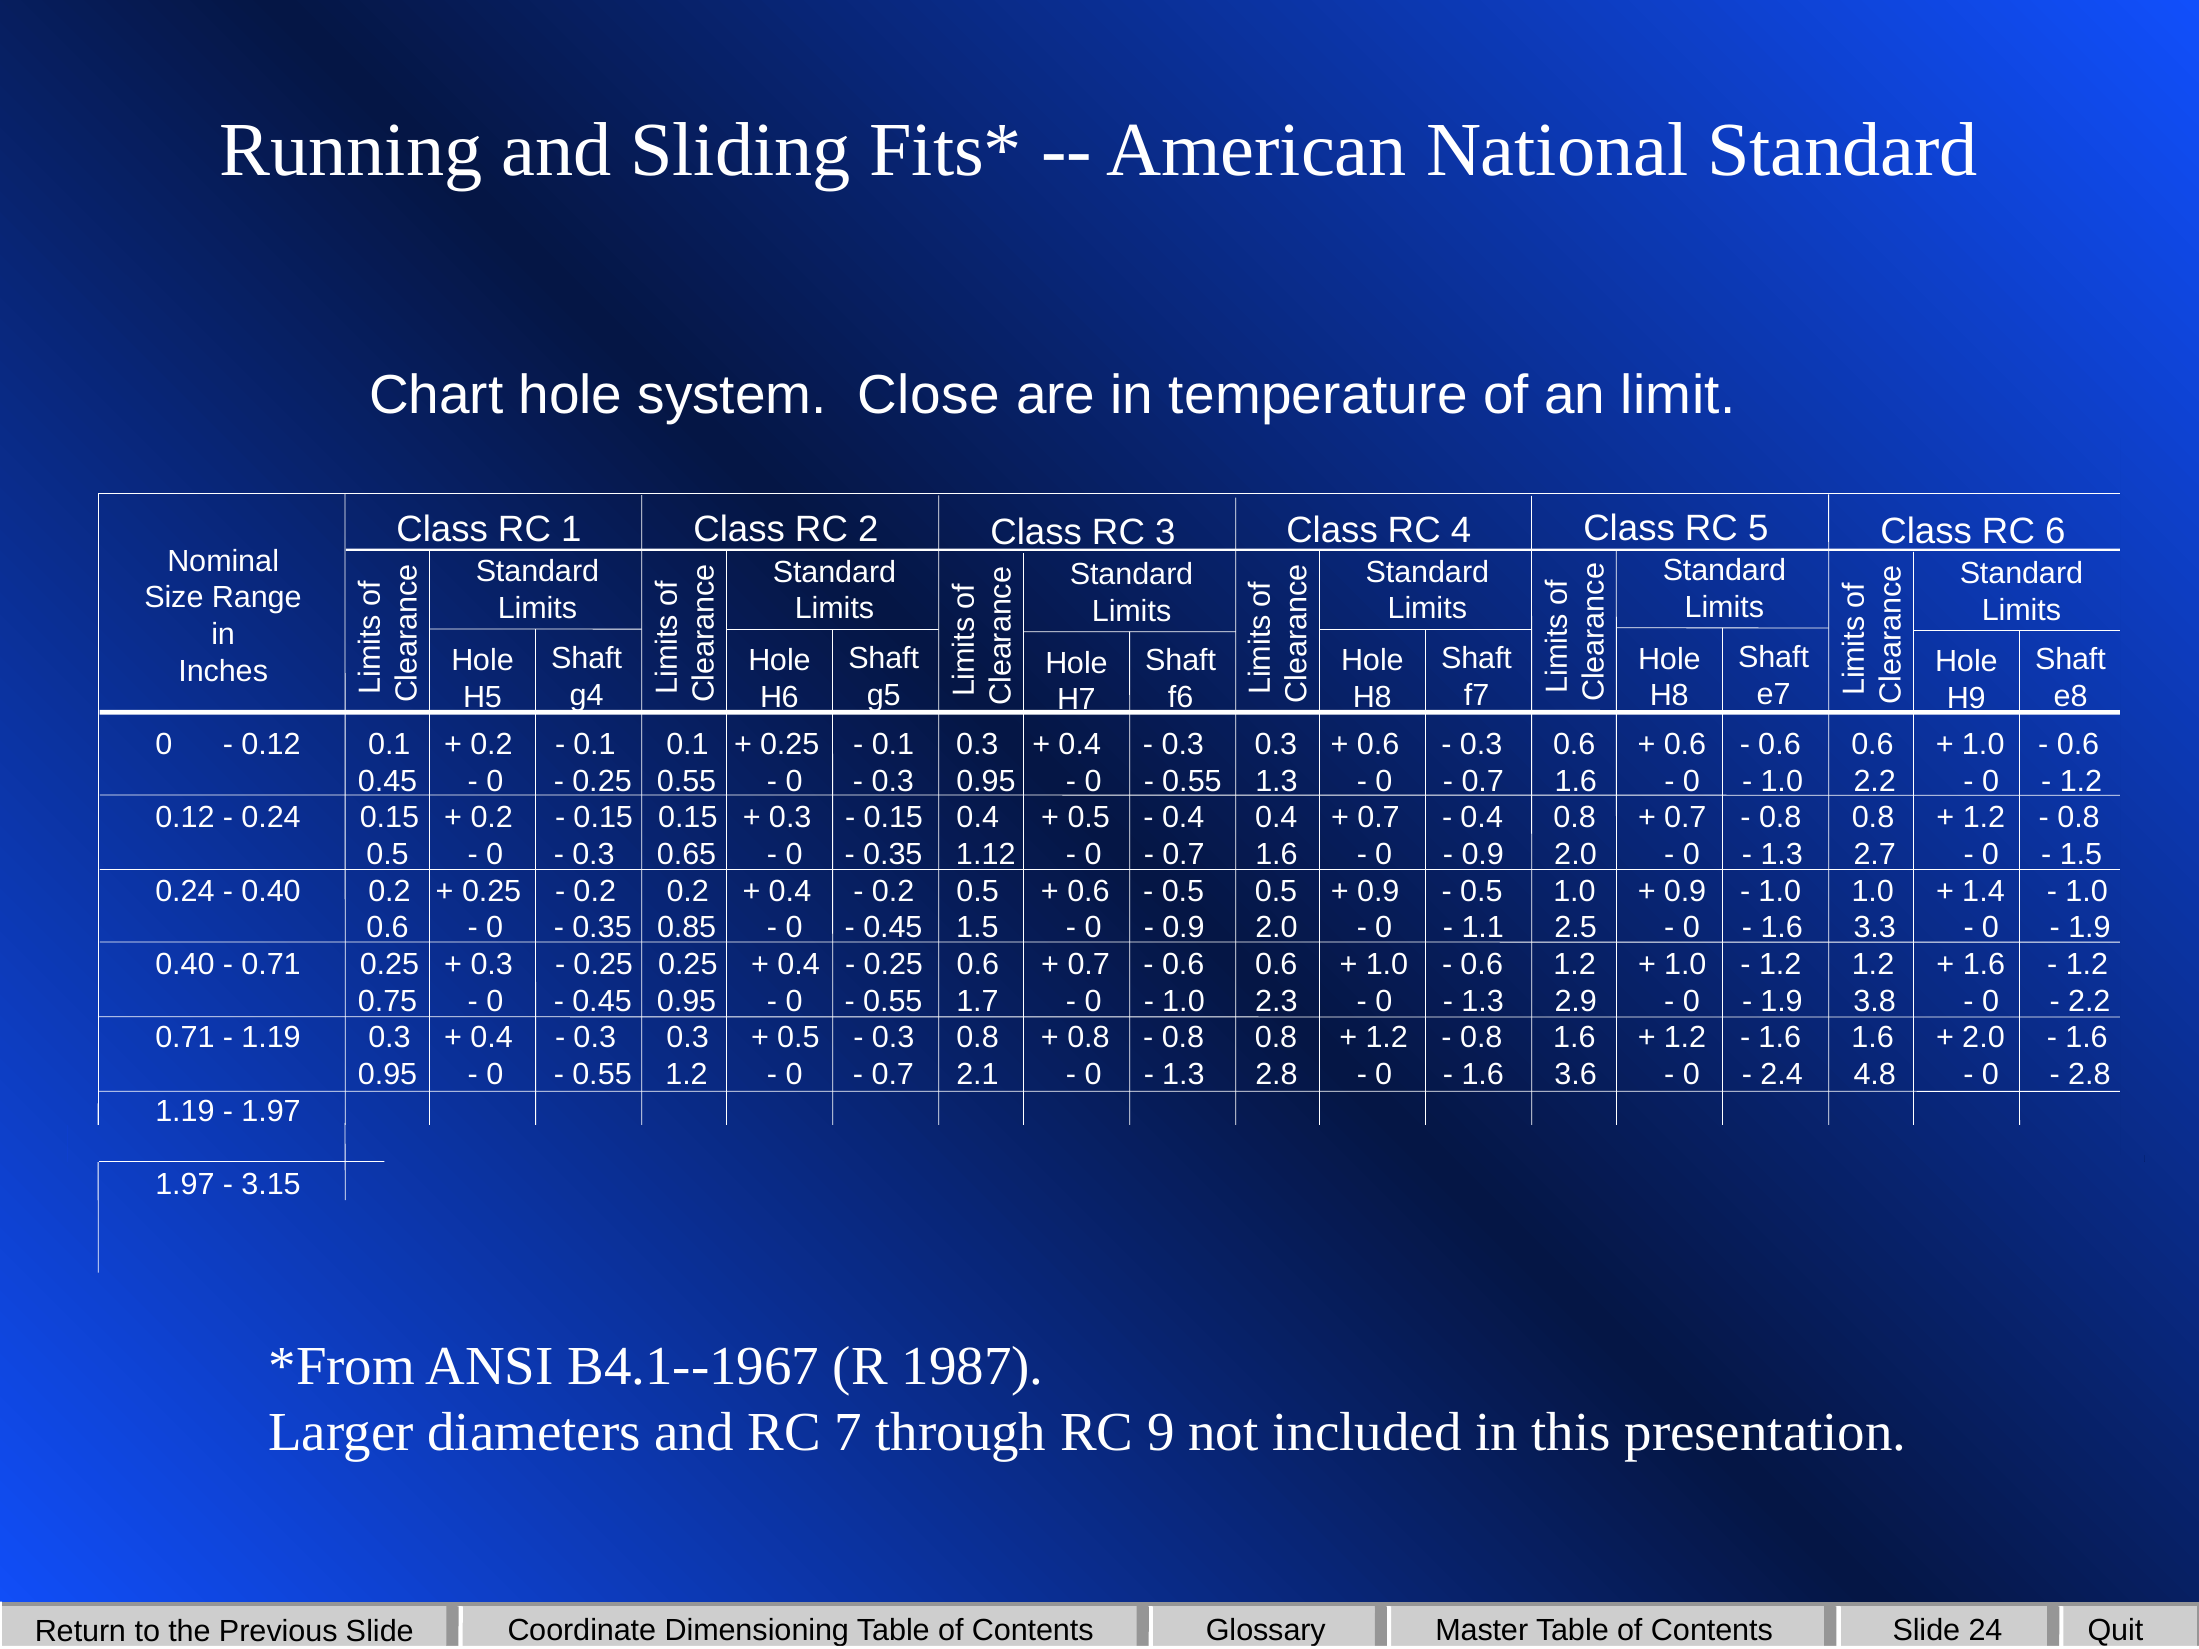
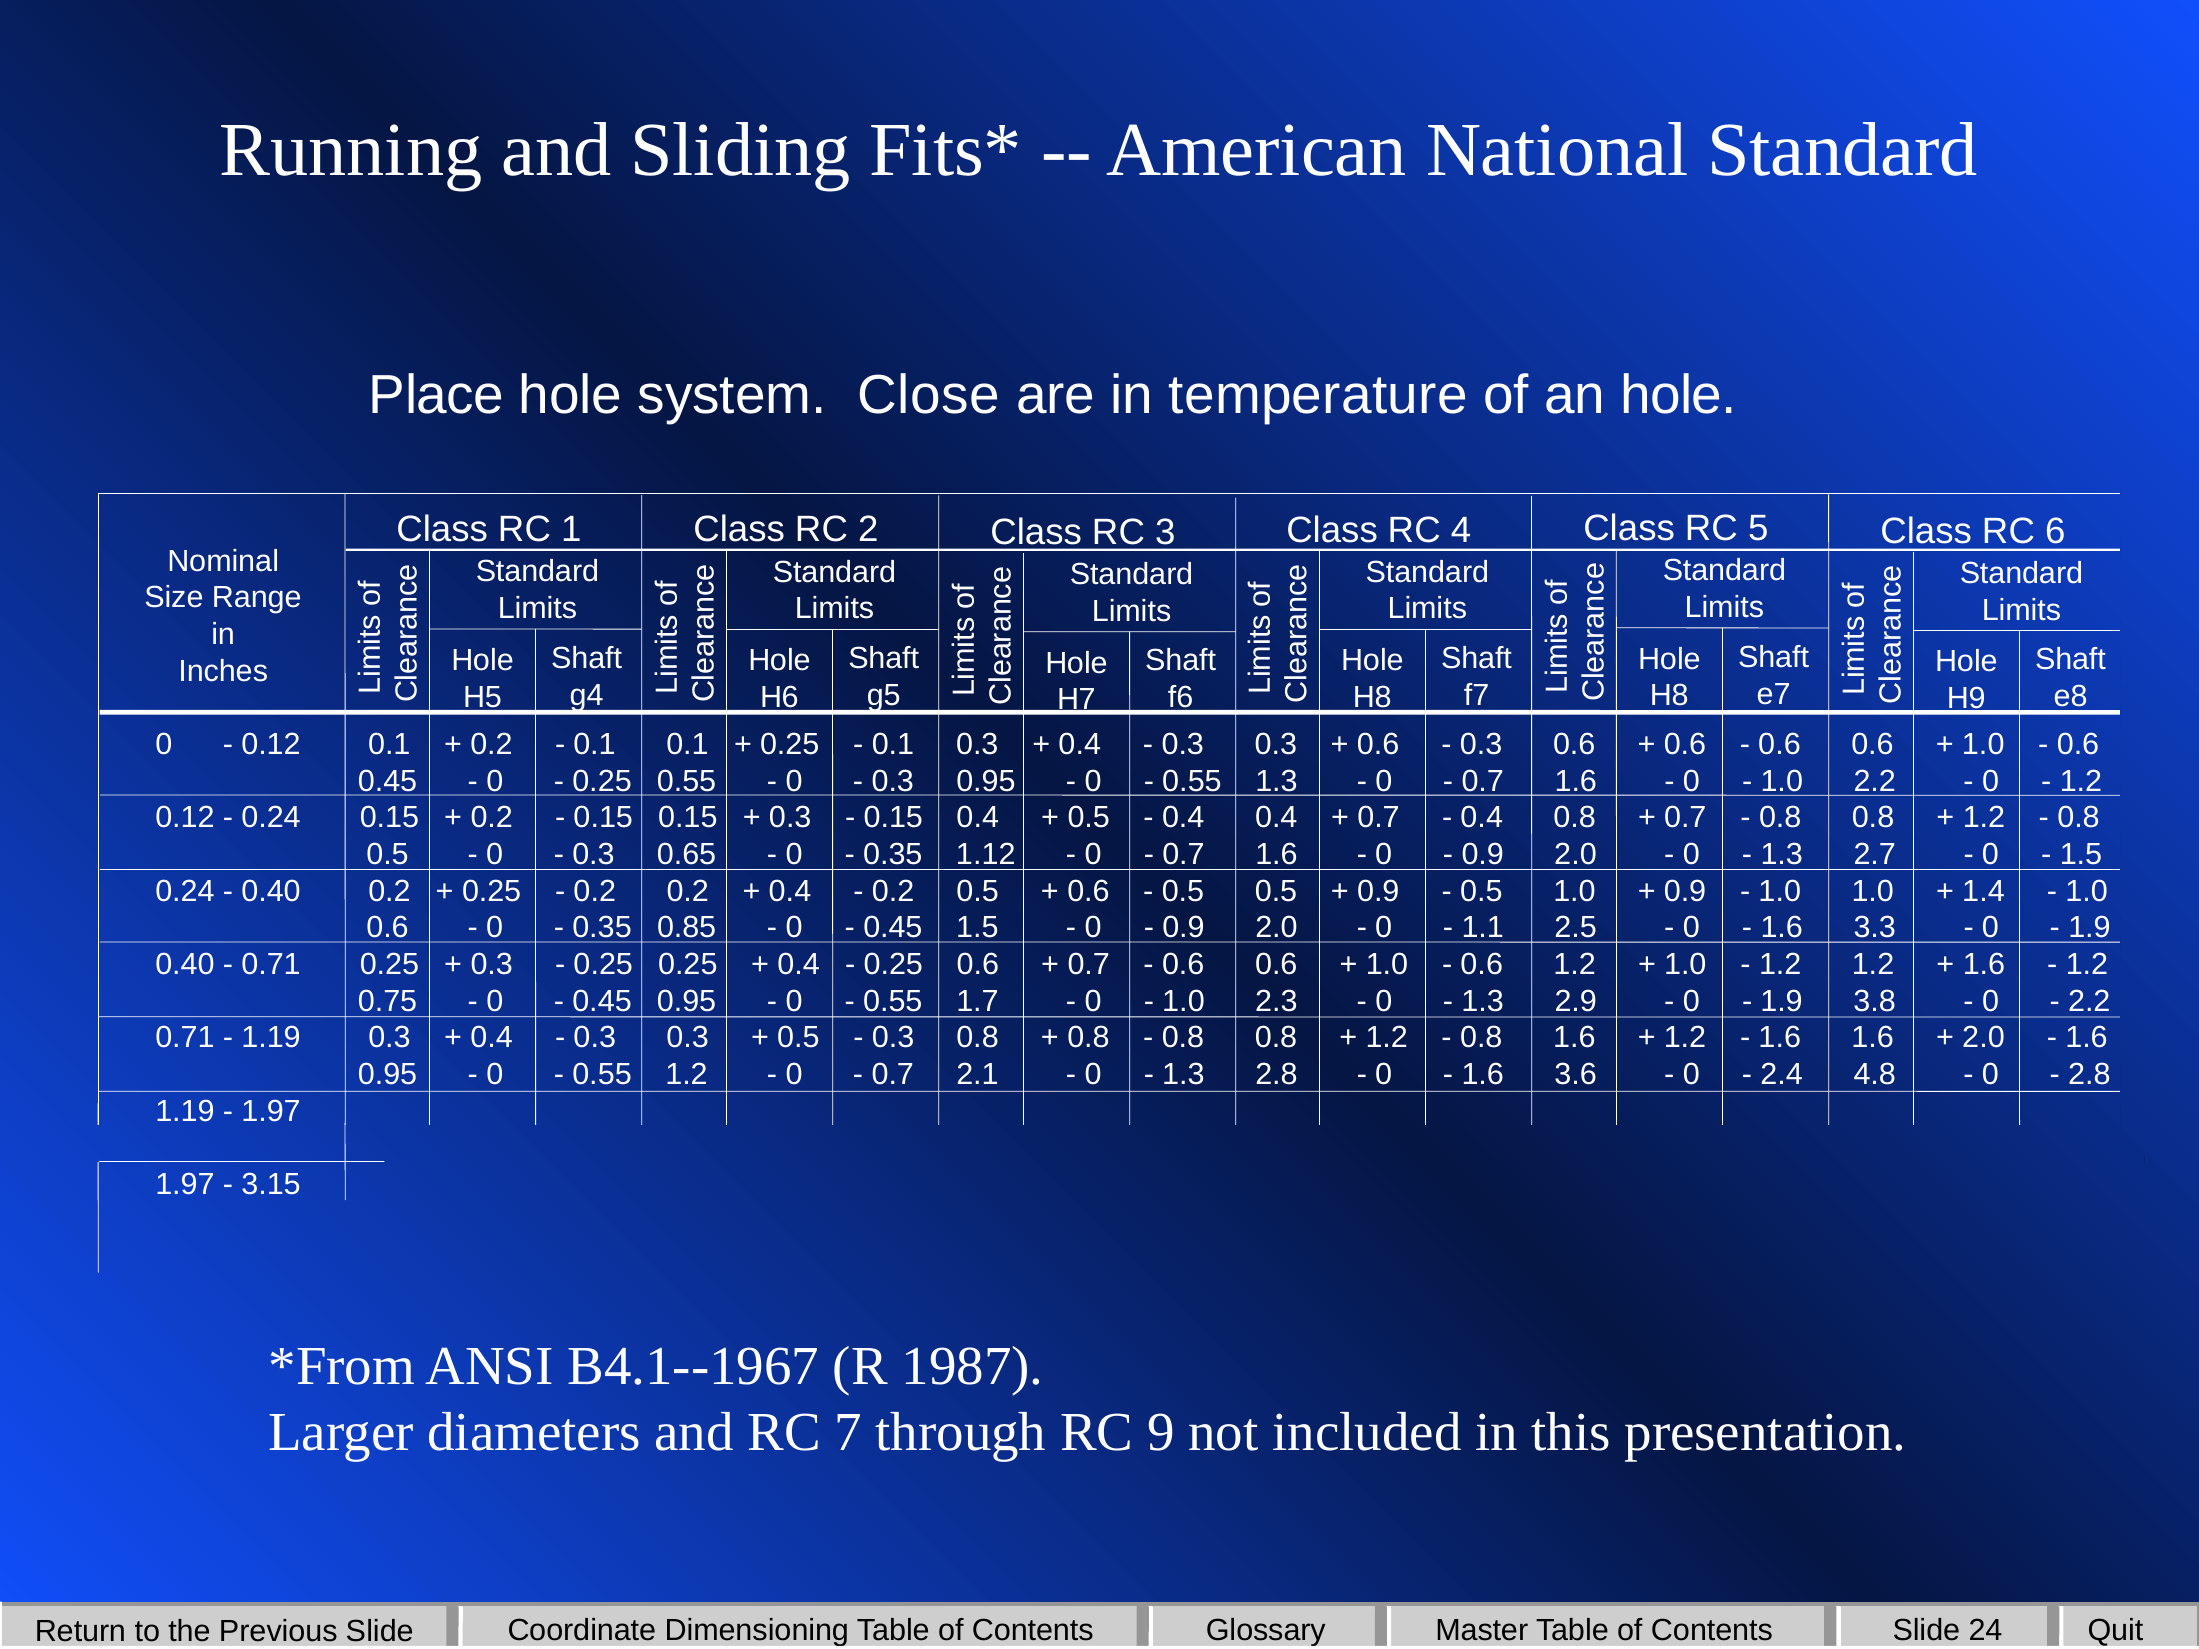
Chart: Chart -> Place
an limit: limit -> hole
